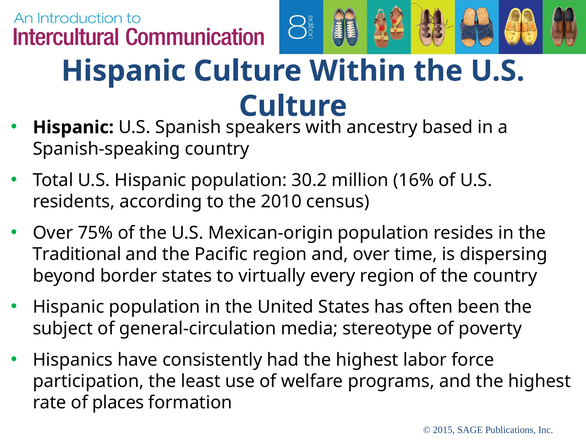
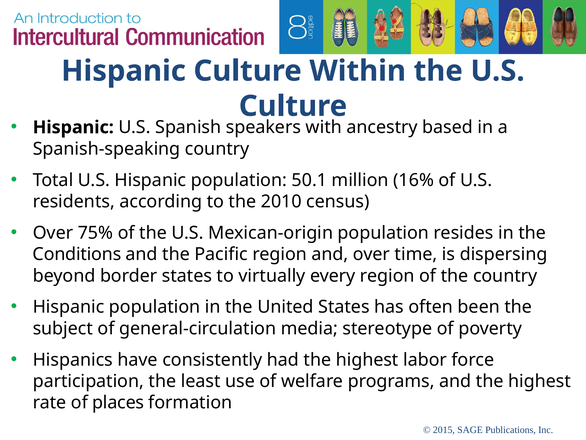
30.2: 30.2 -> 50.1
Traditional: Traditional -> Conditions
